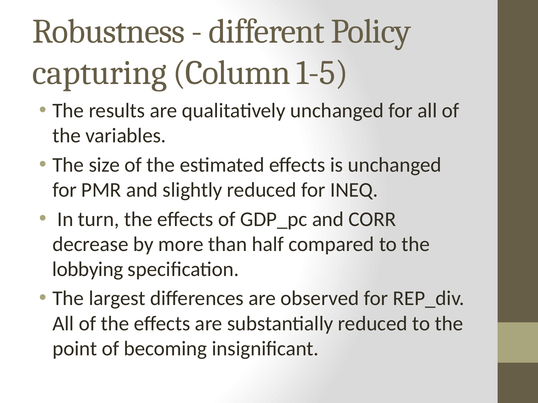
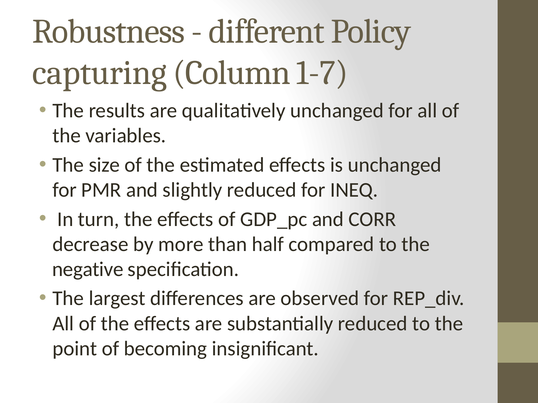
1-5: 1-5 -> 1-7
lobbying: lobbying -> negative
